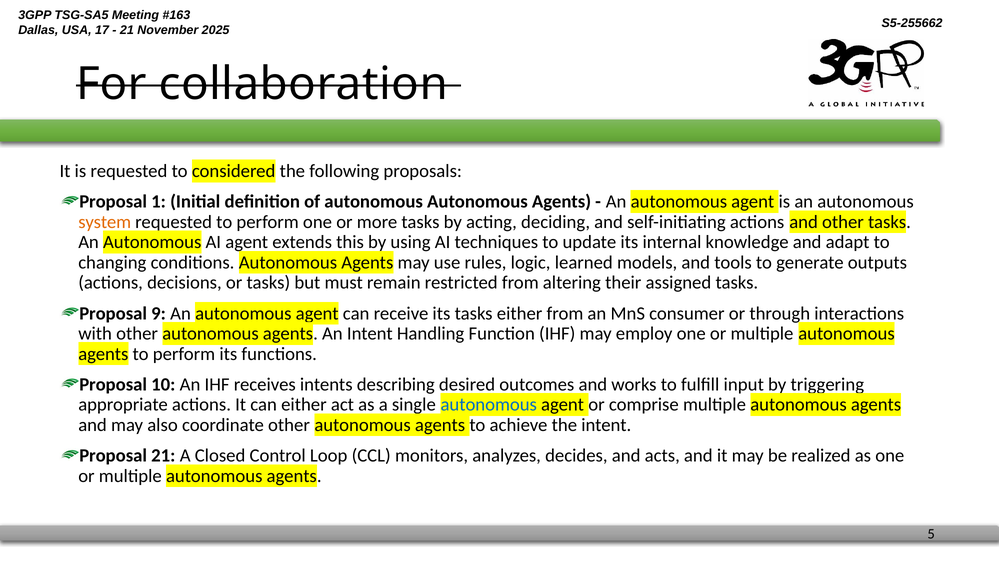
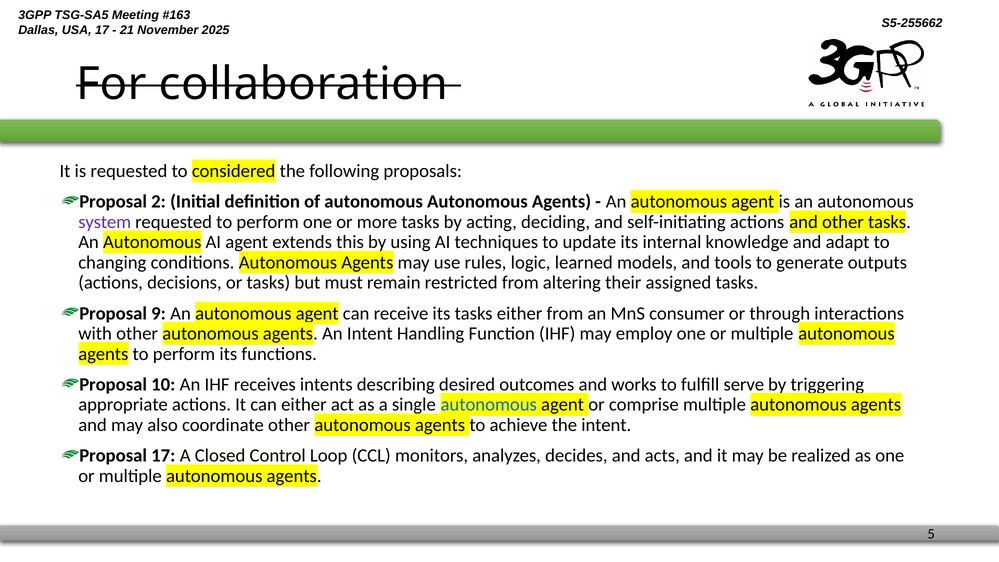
1: 1 -> 2
system colour: orange -> purple
input: input -> serve
Proposal 21: 21 -> 17
